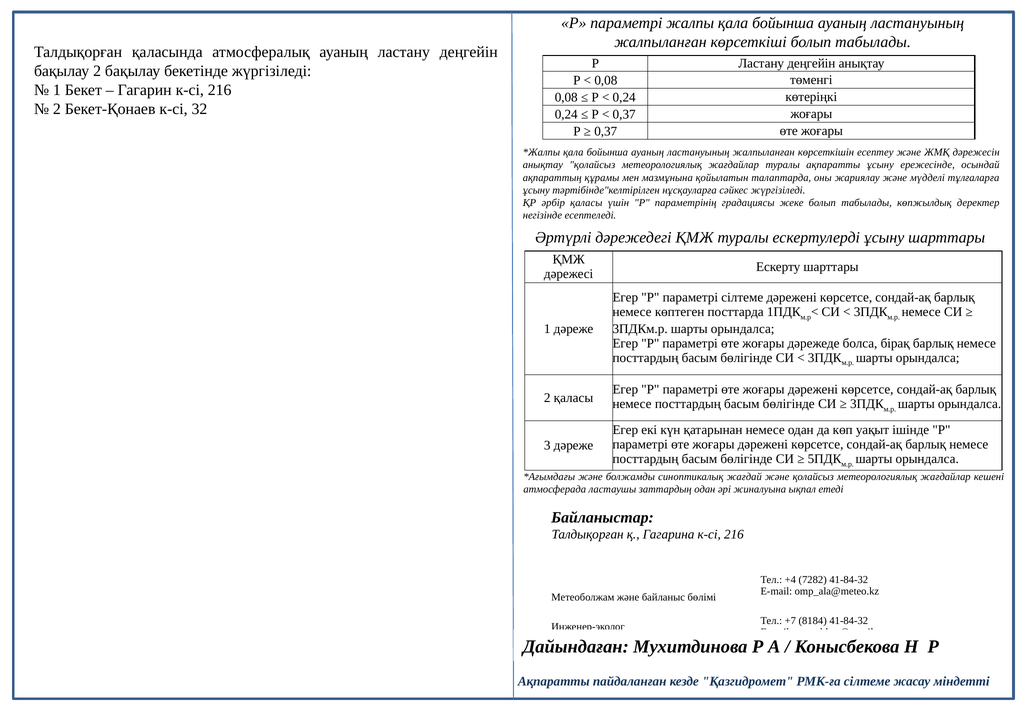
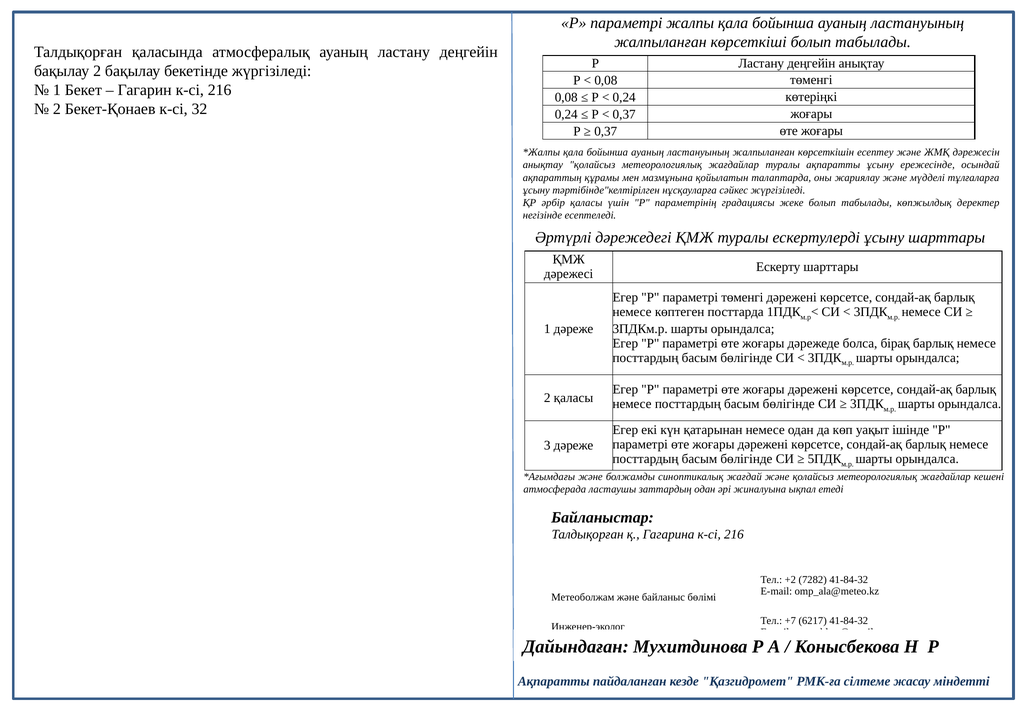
параметрі сілтеме: сілтеме -> төменгі
+4: +4 -> +2
8184: 8184 -> 6217
